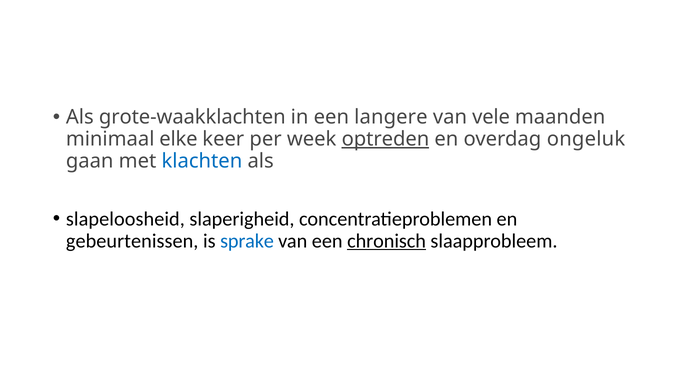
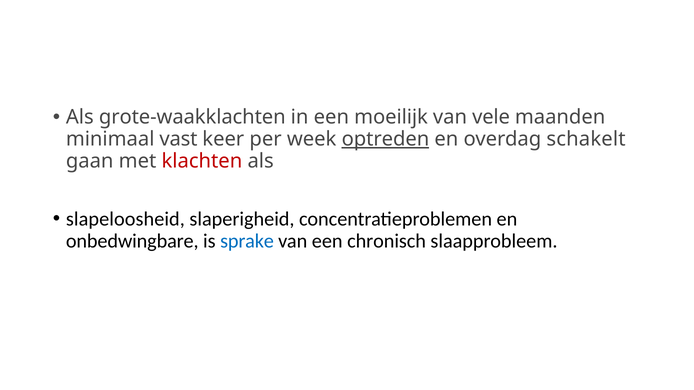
langere: langere -> moeilijk
elke: elke -> vast
ongeluk: ongeluk -> schakelt
klachten colour: blue -> red
gebeurtenissen: gebeurtenissen -> onbedwingbare
chronisch underline: present -> none
